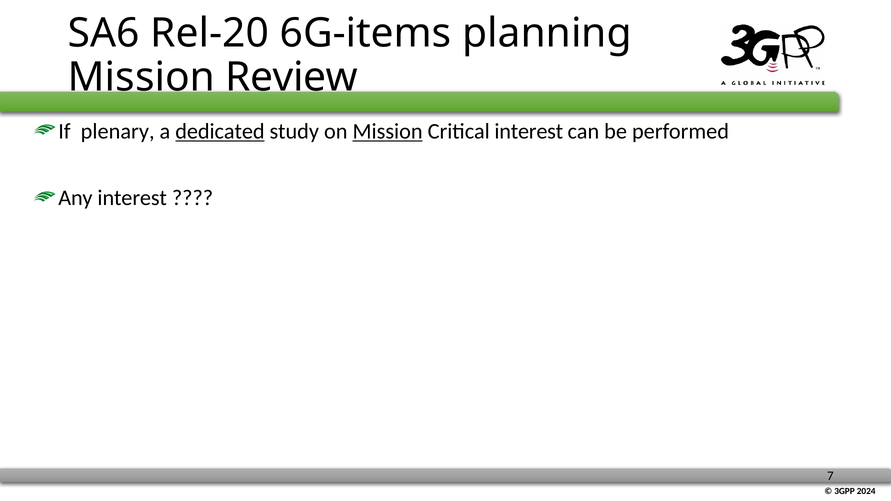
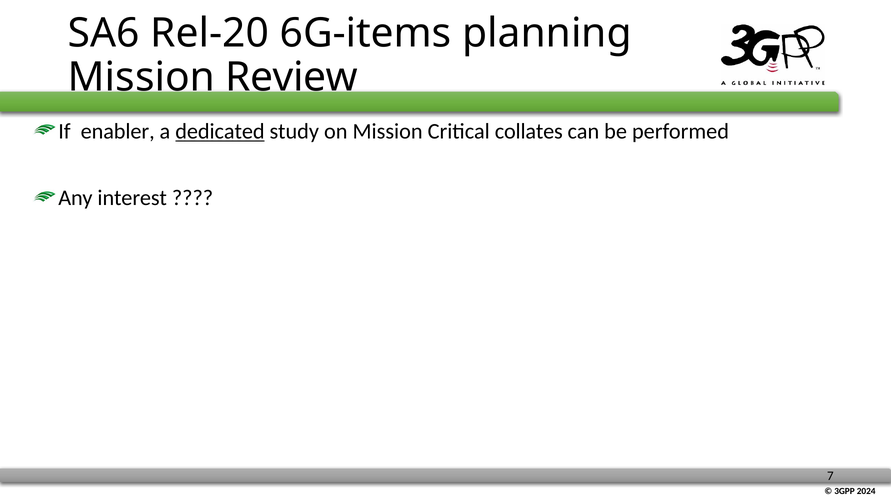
plenary: plenary -> enabler
Mission at (388, 131) underline: present -> none
Critical interest: interest -> collates
